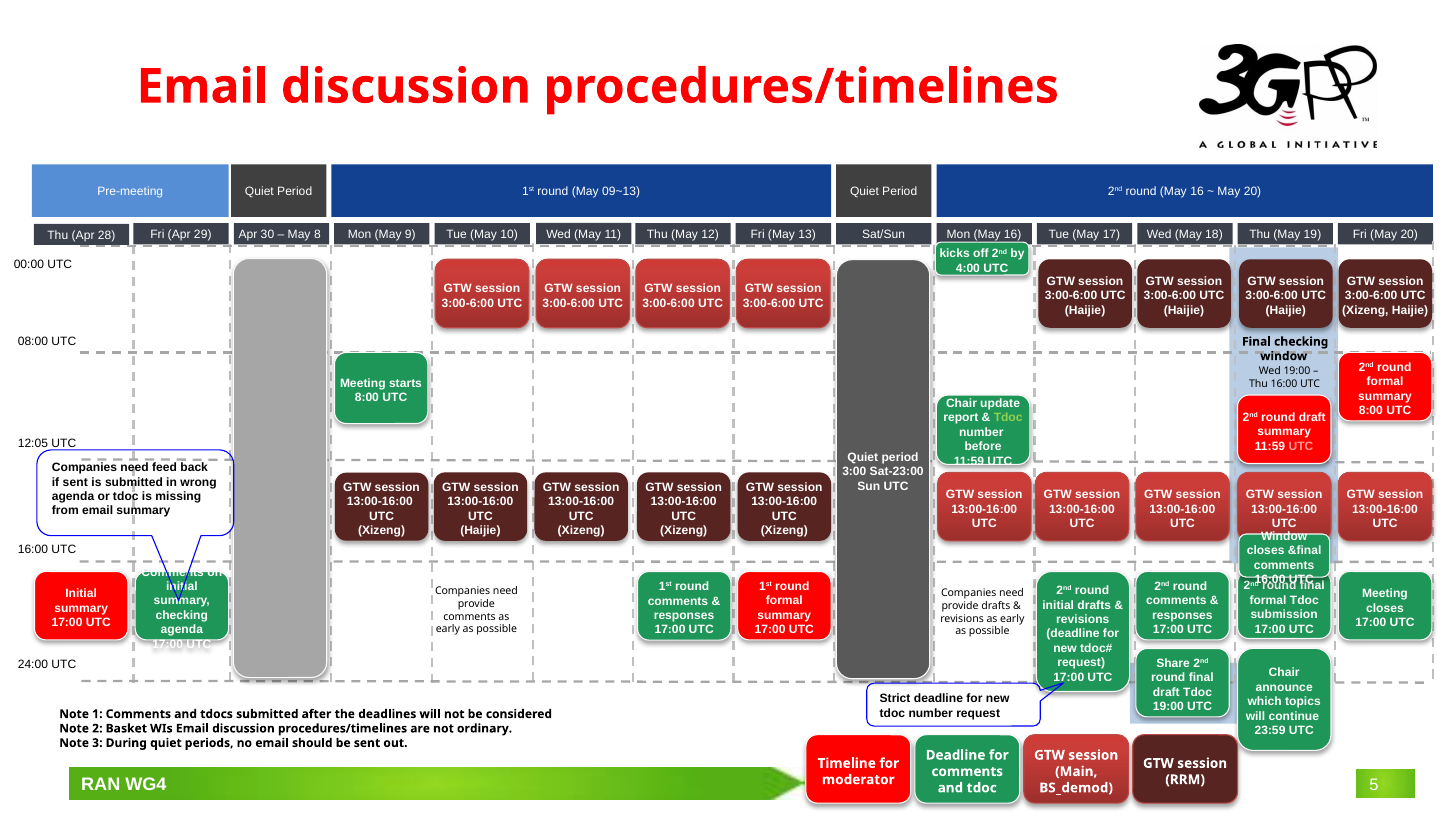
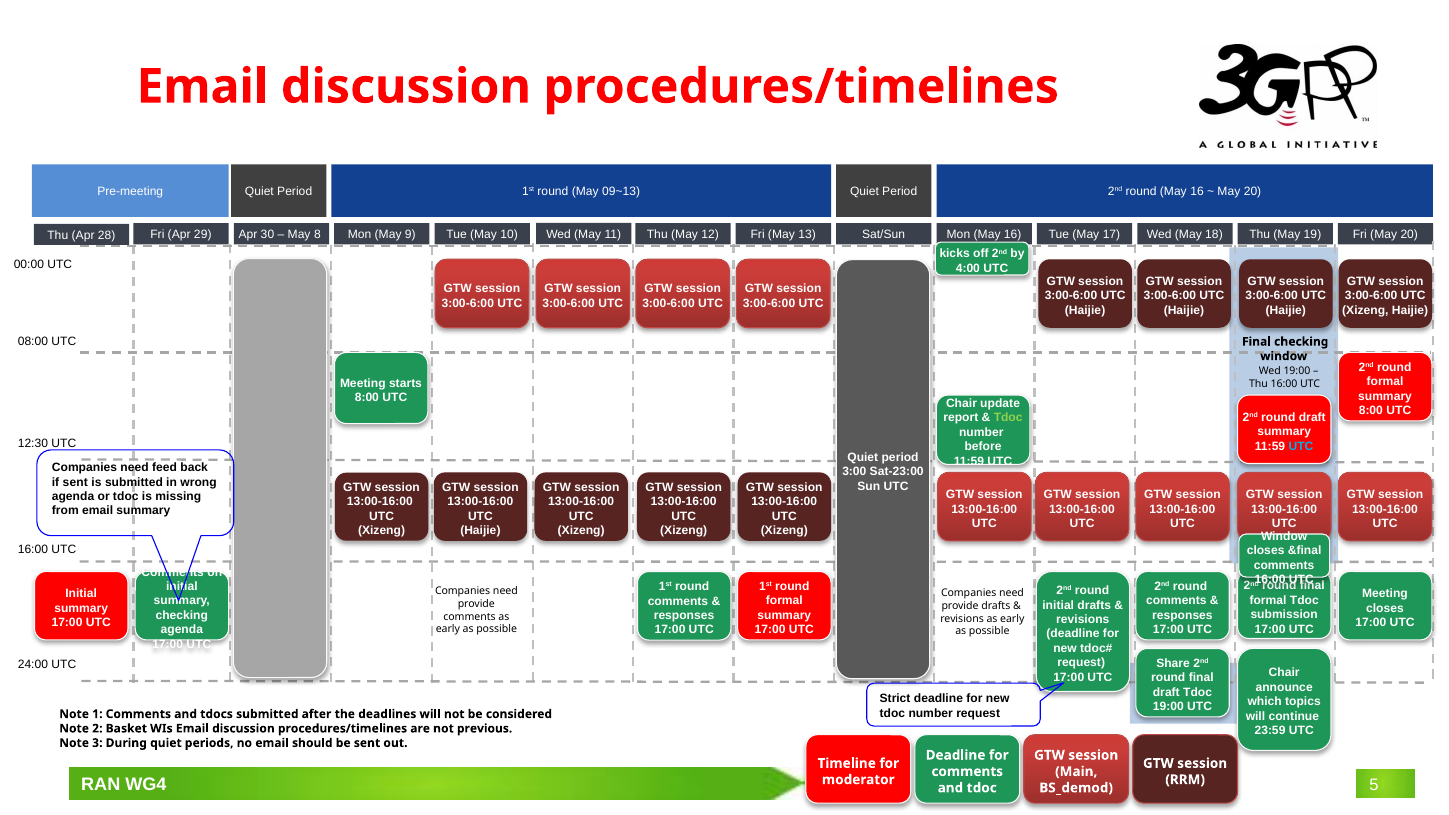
12:05: 12:05 -> 12:30
UTC at (1301, 446) colour: pink -> light blue
ordinary: ordinary -> previous
